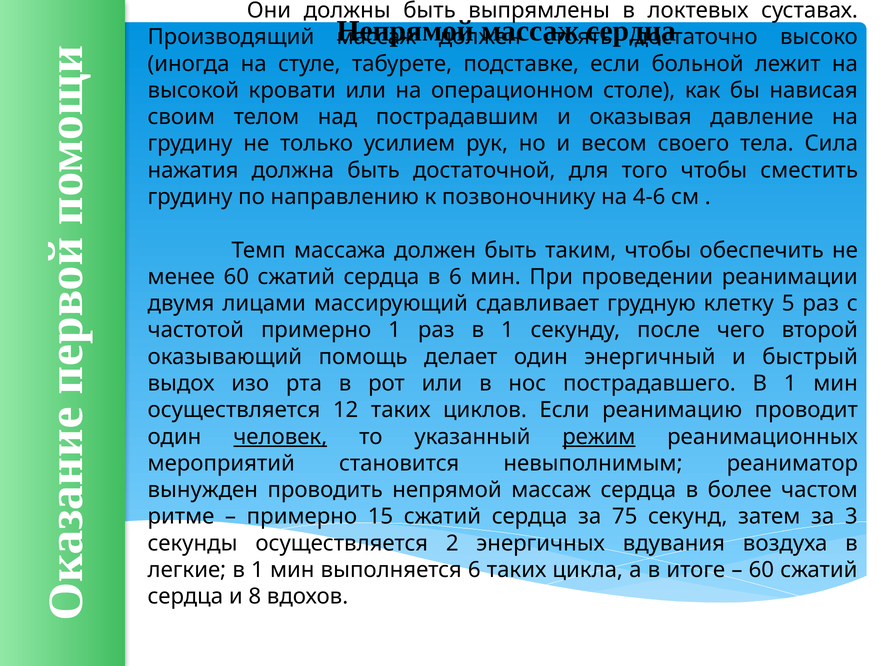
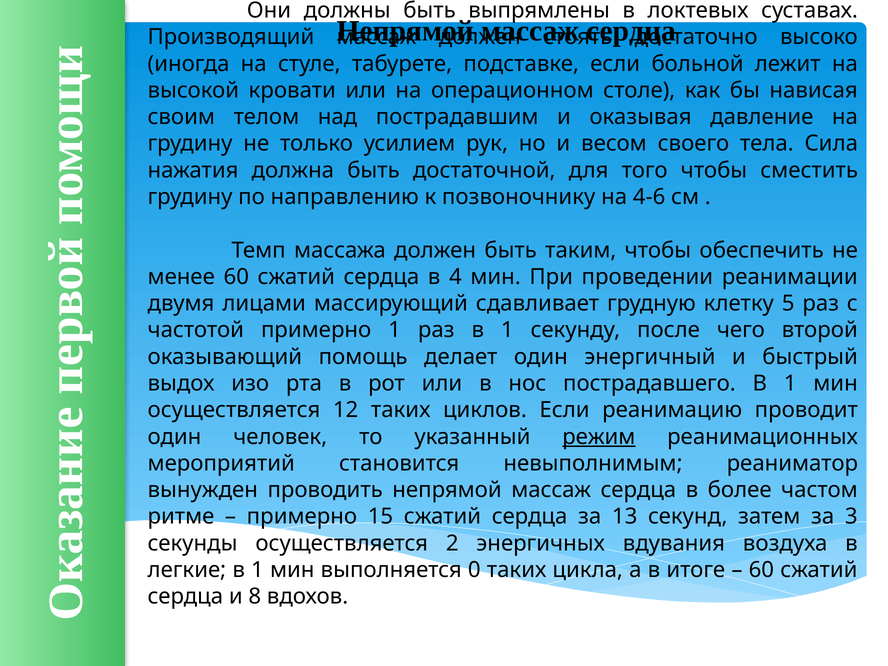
в 6: 6 -> 4
человек underline: present -> none
75: 75 -> 13
выполняется 6: 6 -> 0
